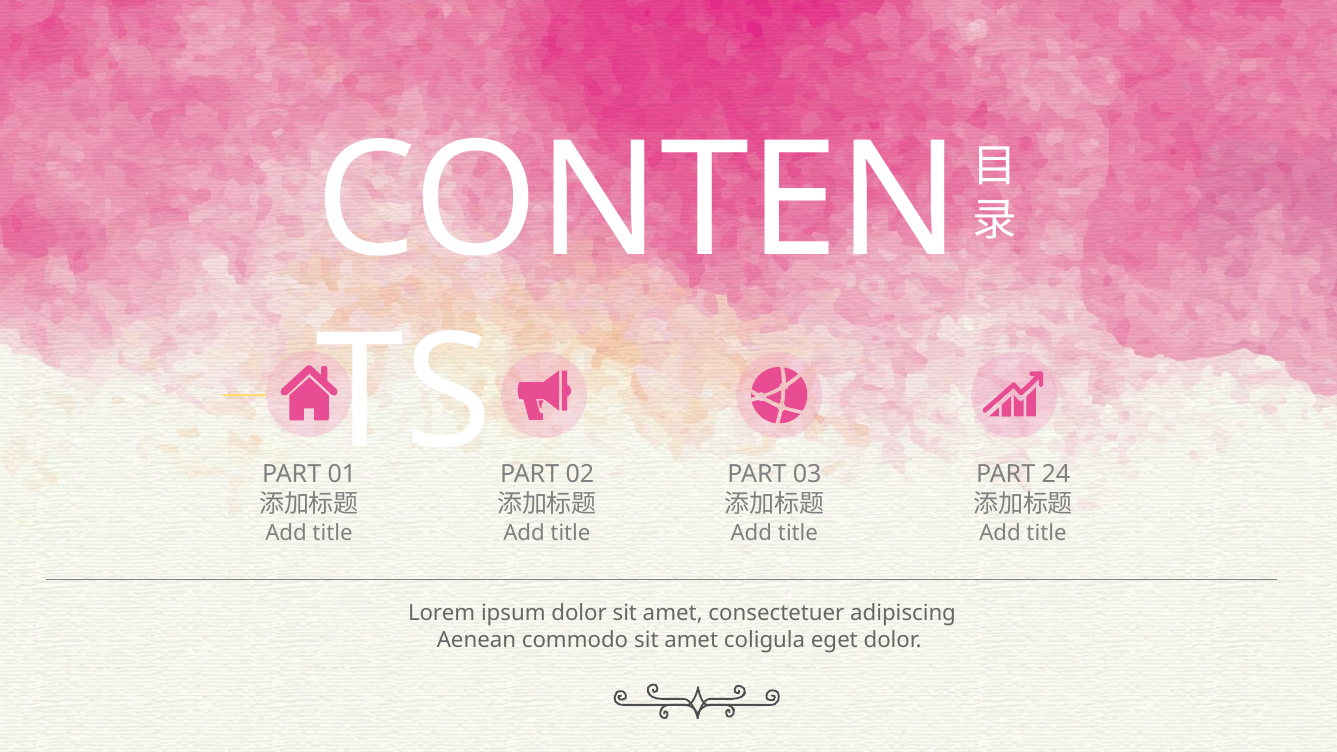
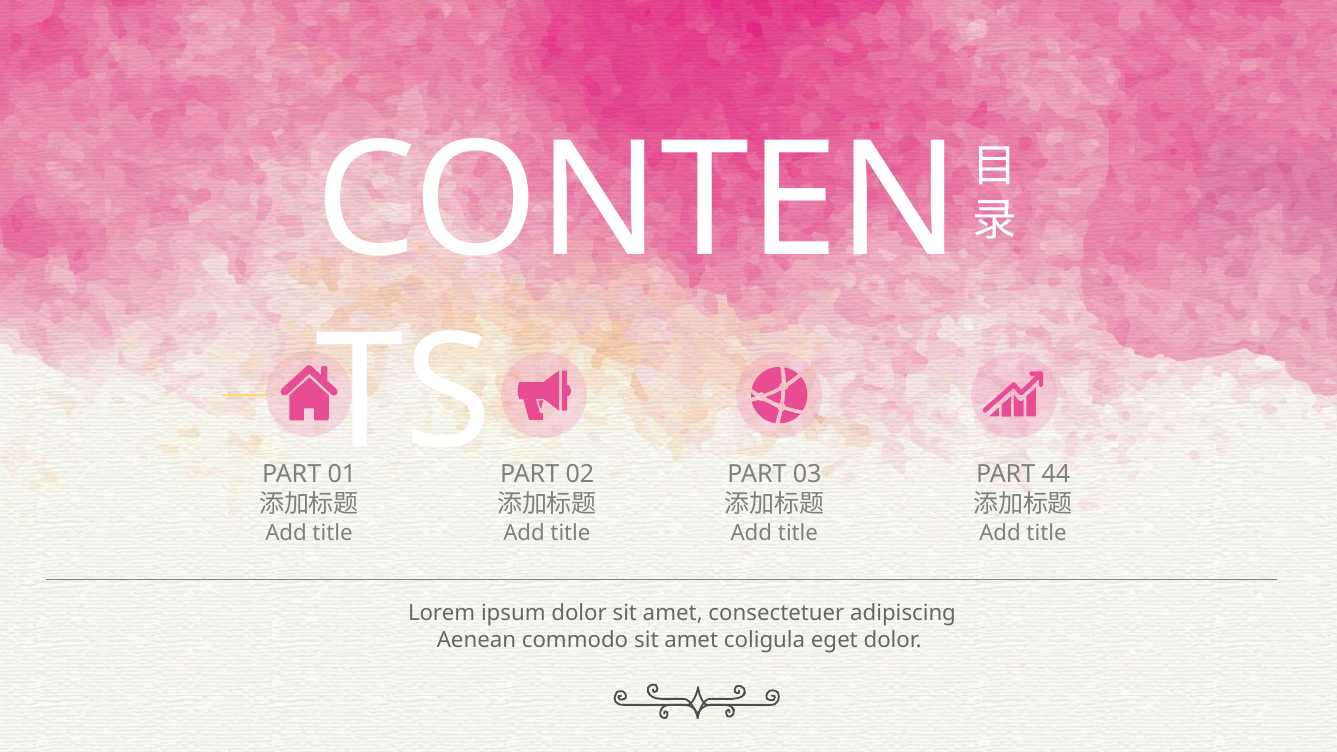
24: 24 -> 44
